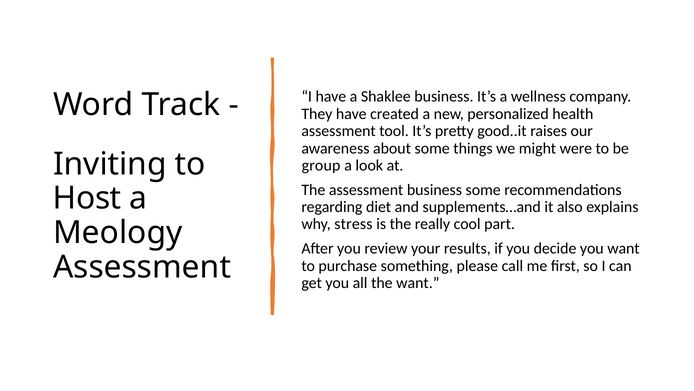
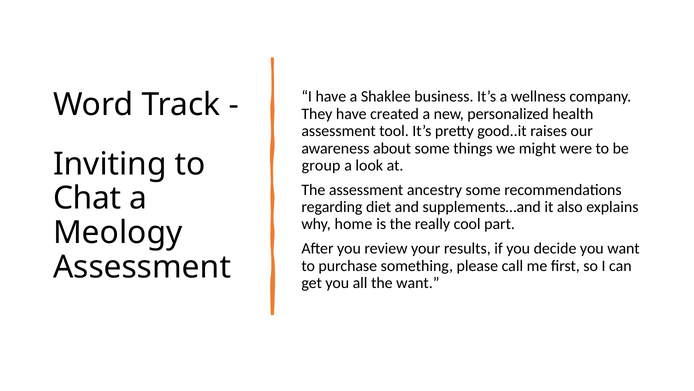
assessment business: business -> ancestry
Host: Host -> Chat
stress: stress -> home
